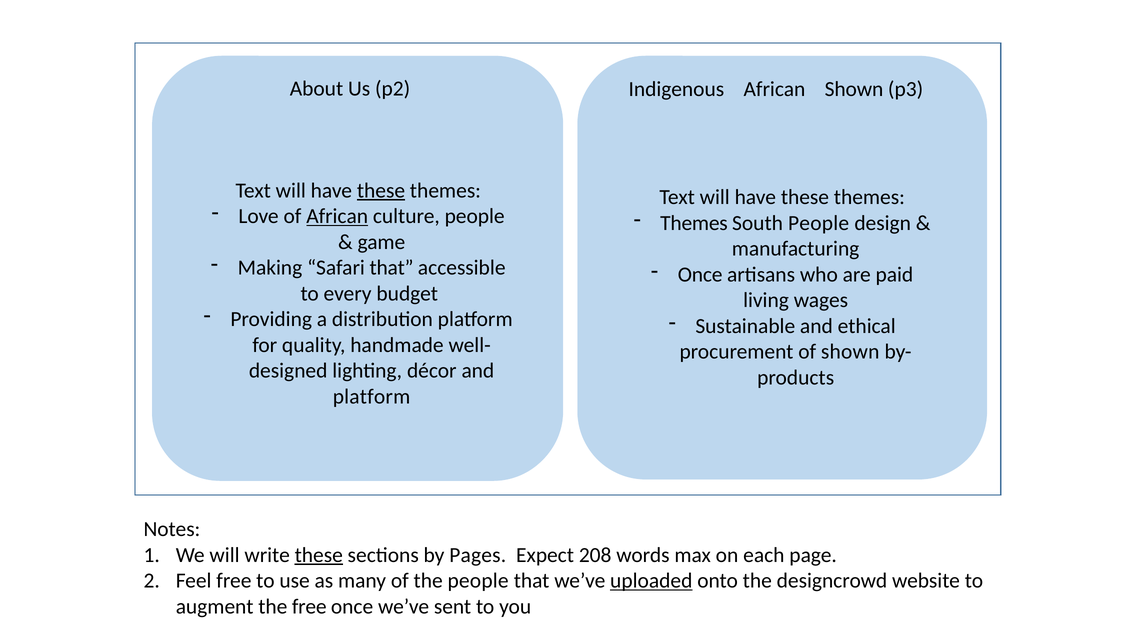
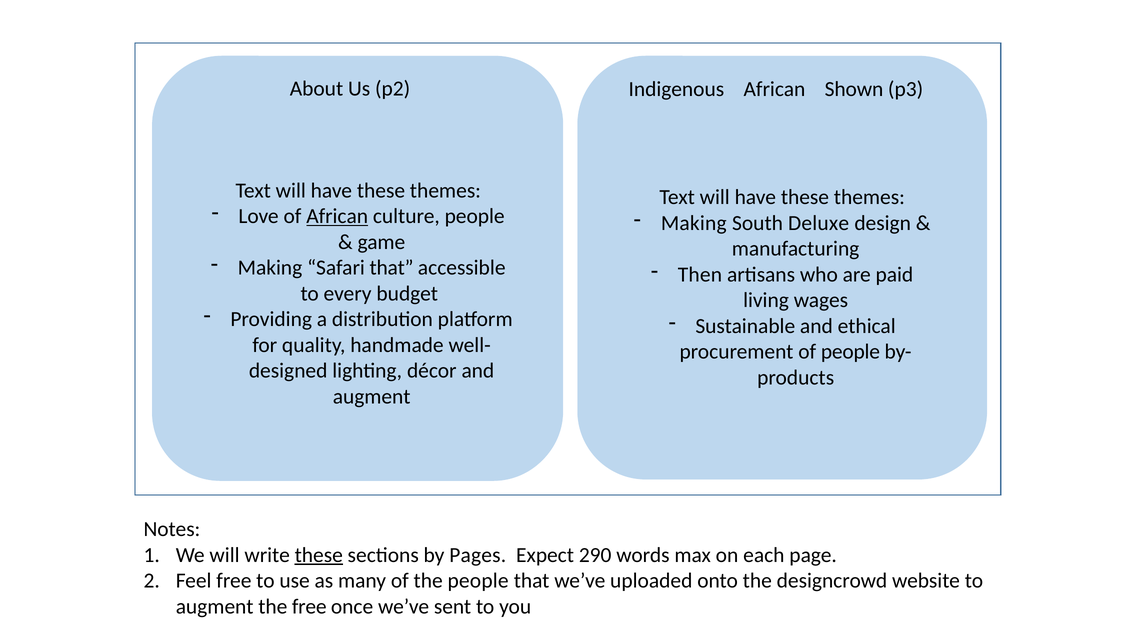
these at (381, 190) underline: present -> none
Themes at (694, 223): Themes -> Making
South People: People -> Deluxe
Once at (700, 275): Once -> Then
of shown: shown -> people
platform at (372, 397): platform -> augment
208: 208 -> 290
uploaded underline: present -> none
